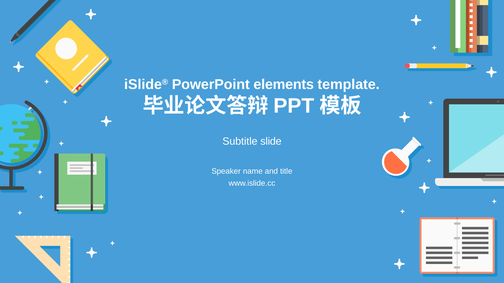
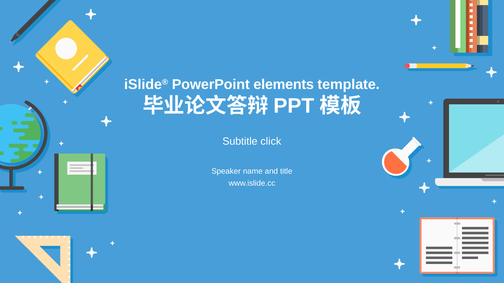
slide: slide -> click
